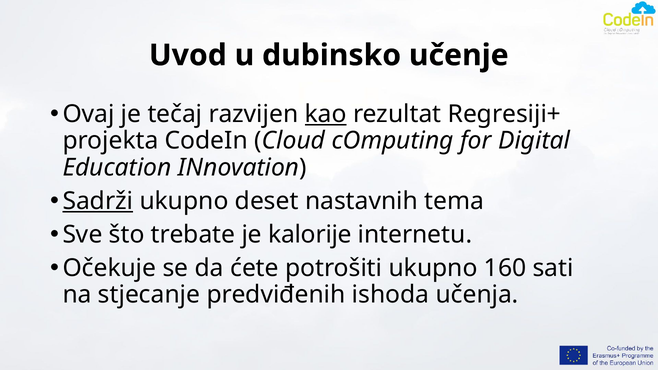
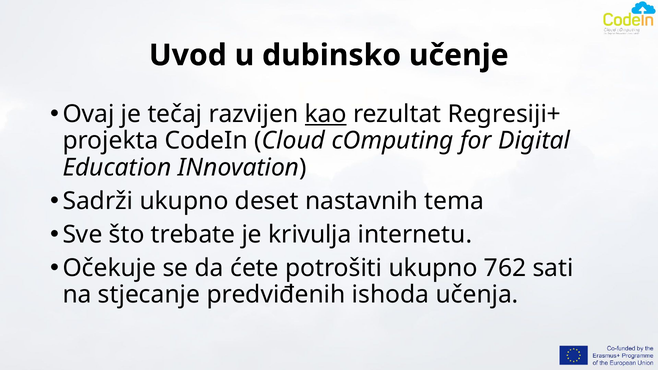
Sadrži underline: present -> none
kalorije: kalorije -> krivulja
160: 160 -> 762
